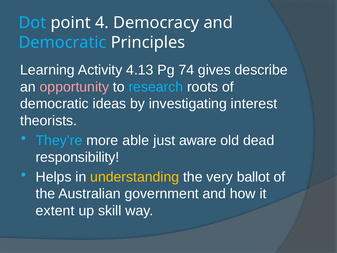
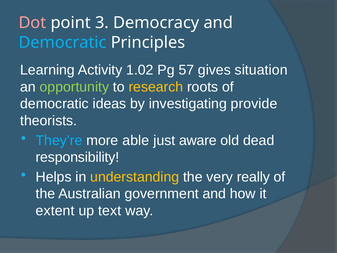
Dot colour: light blue -> pink
4: 4 -> 3
4.13: 4.13 -> 1.02
74: 74 -> 57
describe: describe -> situation
opportunity colour: pink -> light green
research colour: light blue -> yellow
interest: interest -> provide
ballot: ballot -> really
skill: skill -> text
